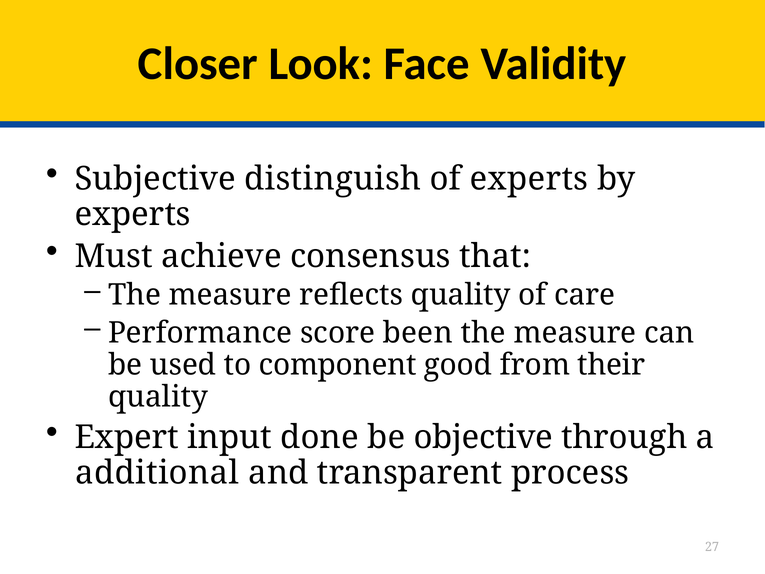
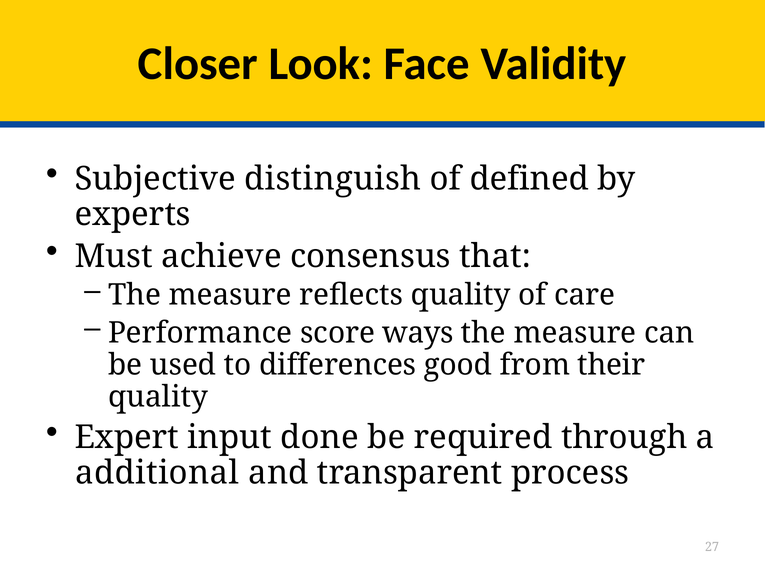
of experts: experts -> defined
been: been -> ways
component: component -> differences
objective: objective -> required
